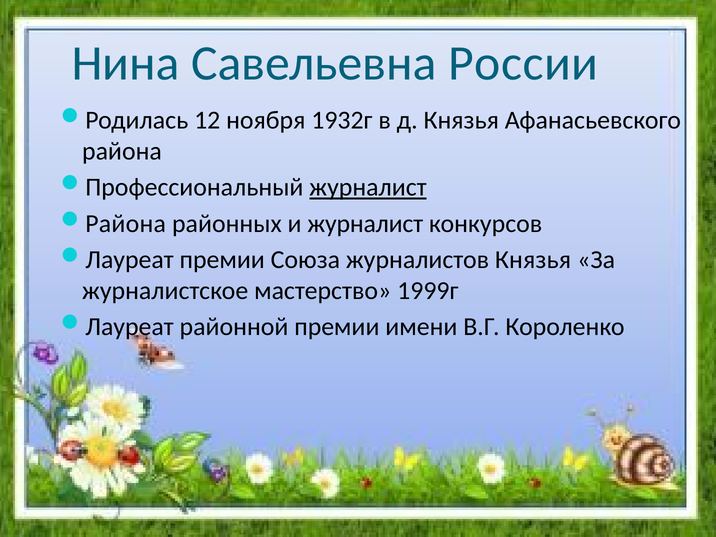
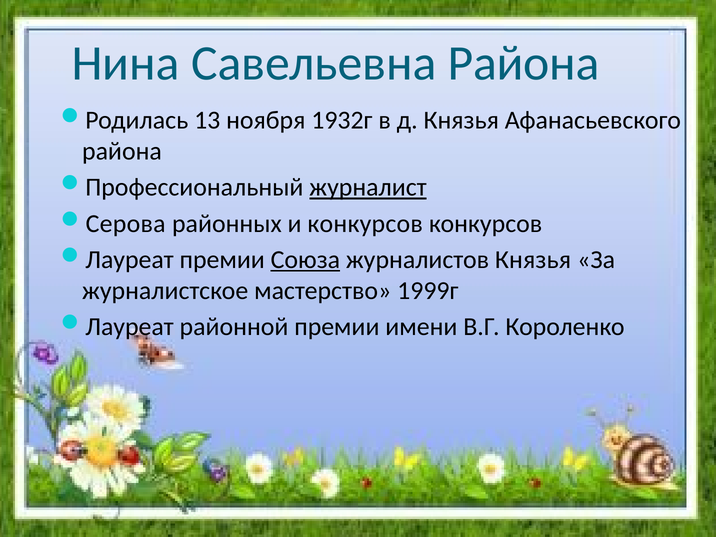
Савельевна России: России -> Района
12: 12 -> 13
Района at (126, 224): Района -> Серова
и журналист: журналист -> конкурсов
Союза underline: none -> present
